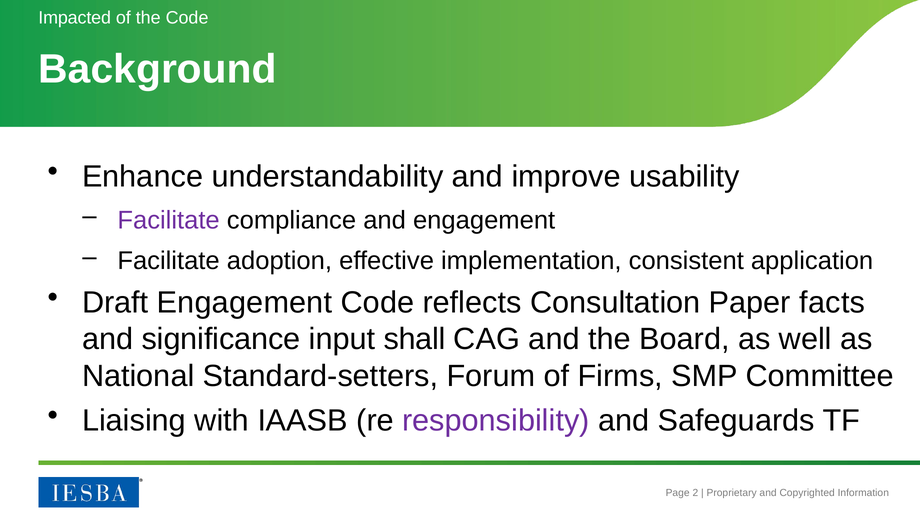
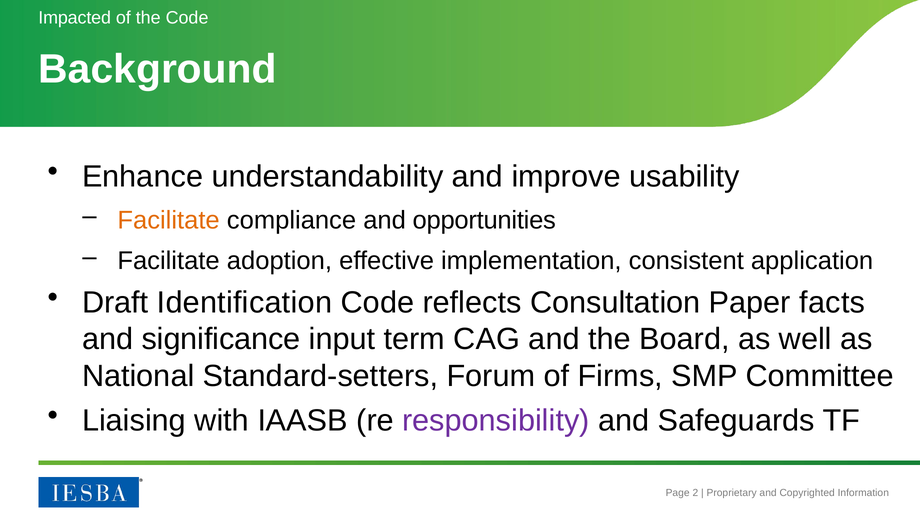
Facilitate at (169, 220) colour: purple -> orange
and engagement: engagement -> opportunities
Draft Engagement: Engagement -> Identification
shall: shall -> term
